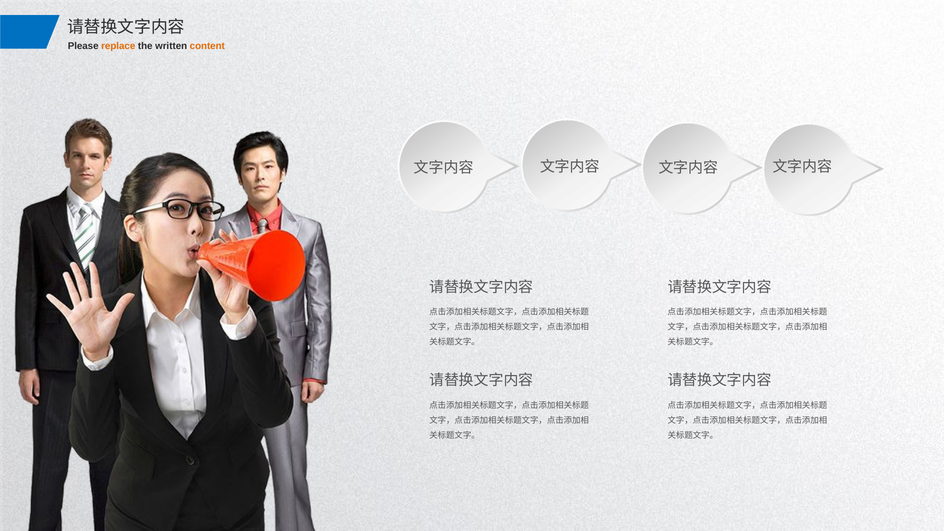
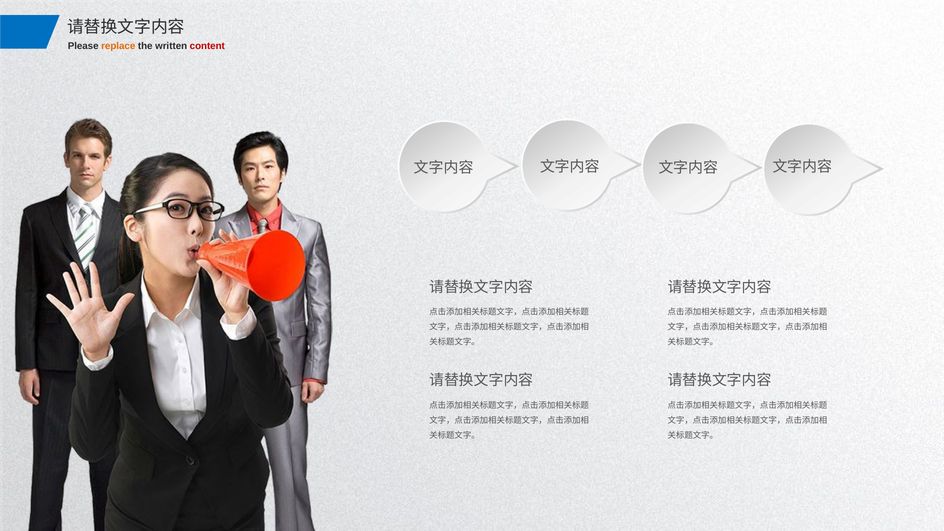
content colour: orange -> red
